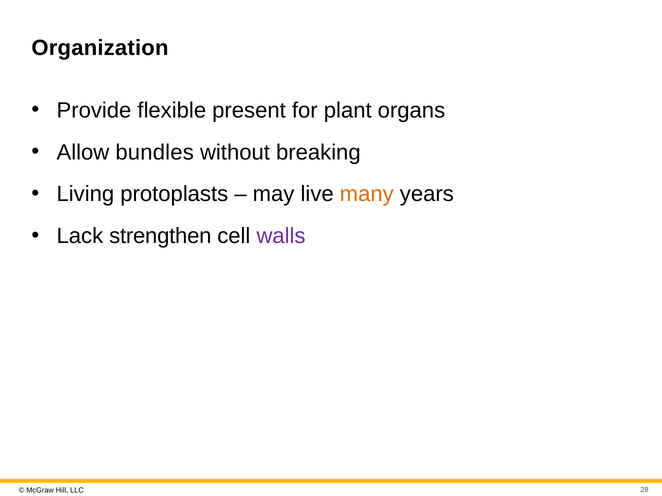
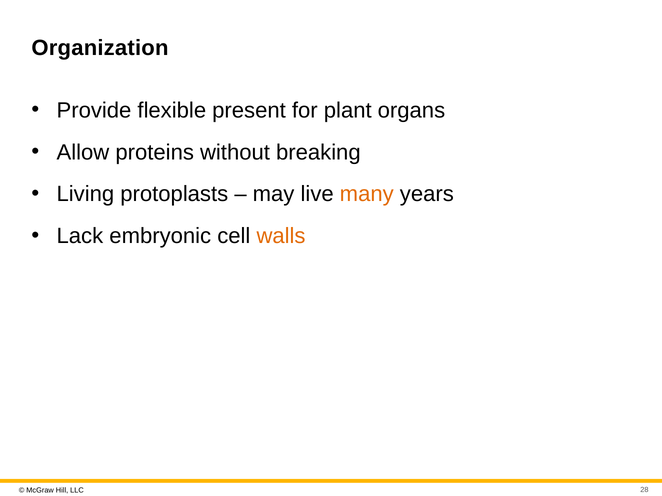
bundles: bundles -> proteins
strengthen: strengthen -> embryonic
walls colour: purple -> orange
